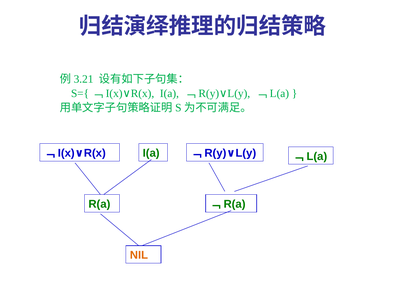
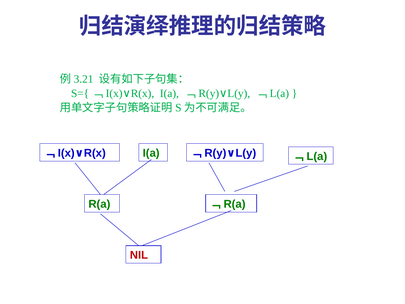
NIL colour: orange -> red
